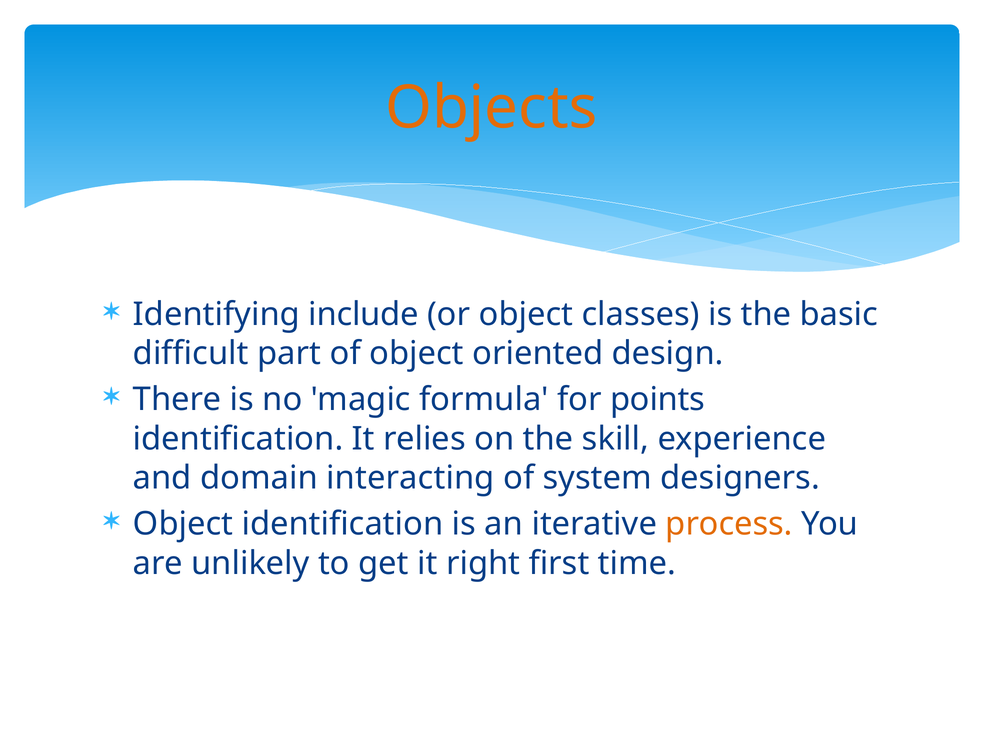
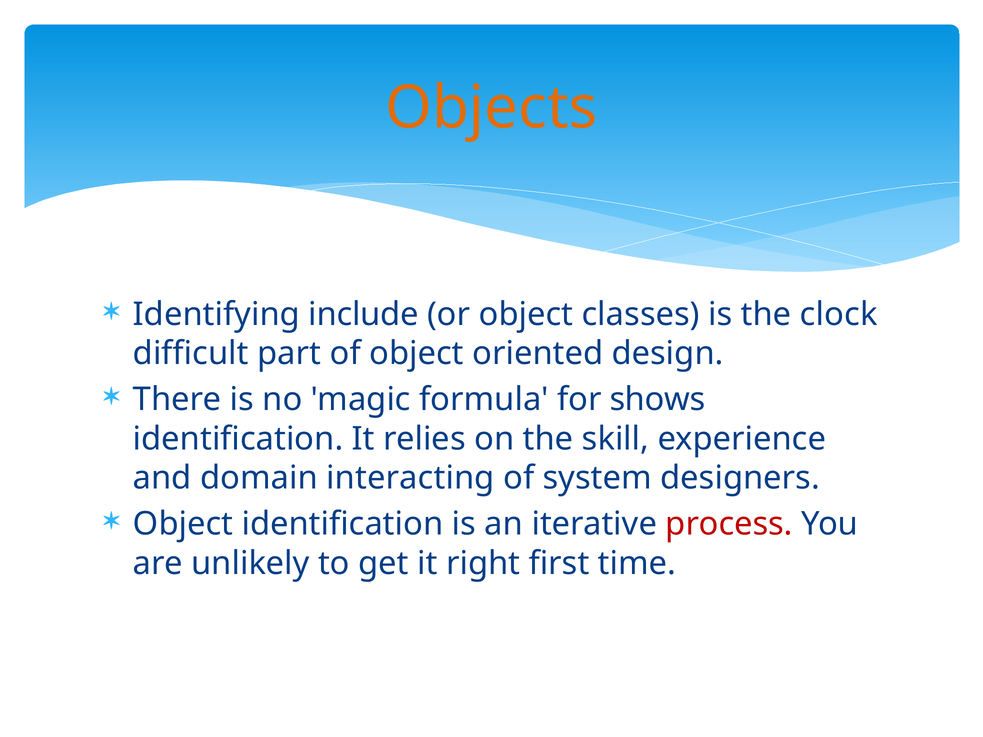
basic: basic -> clock
points: points -> shows
process colour: orange -> red
